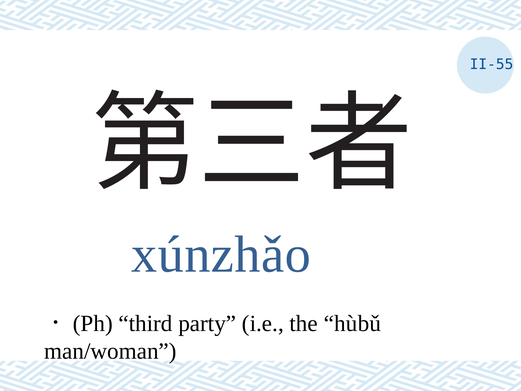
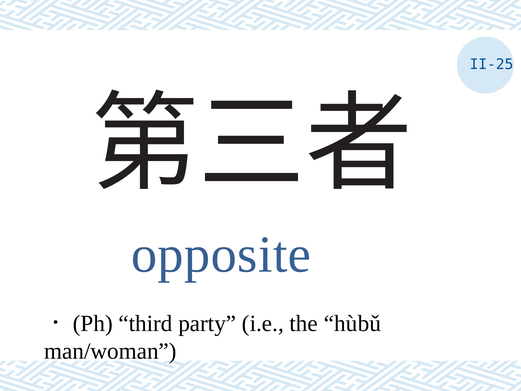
II-55: II-55 -> II-25
xúnzhǎo: xúnzhǎo -> opposite
